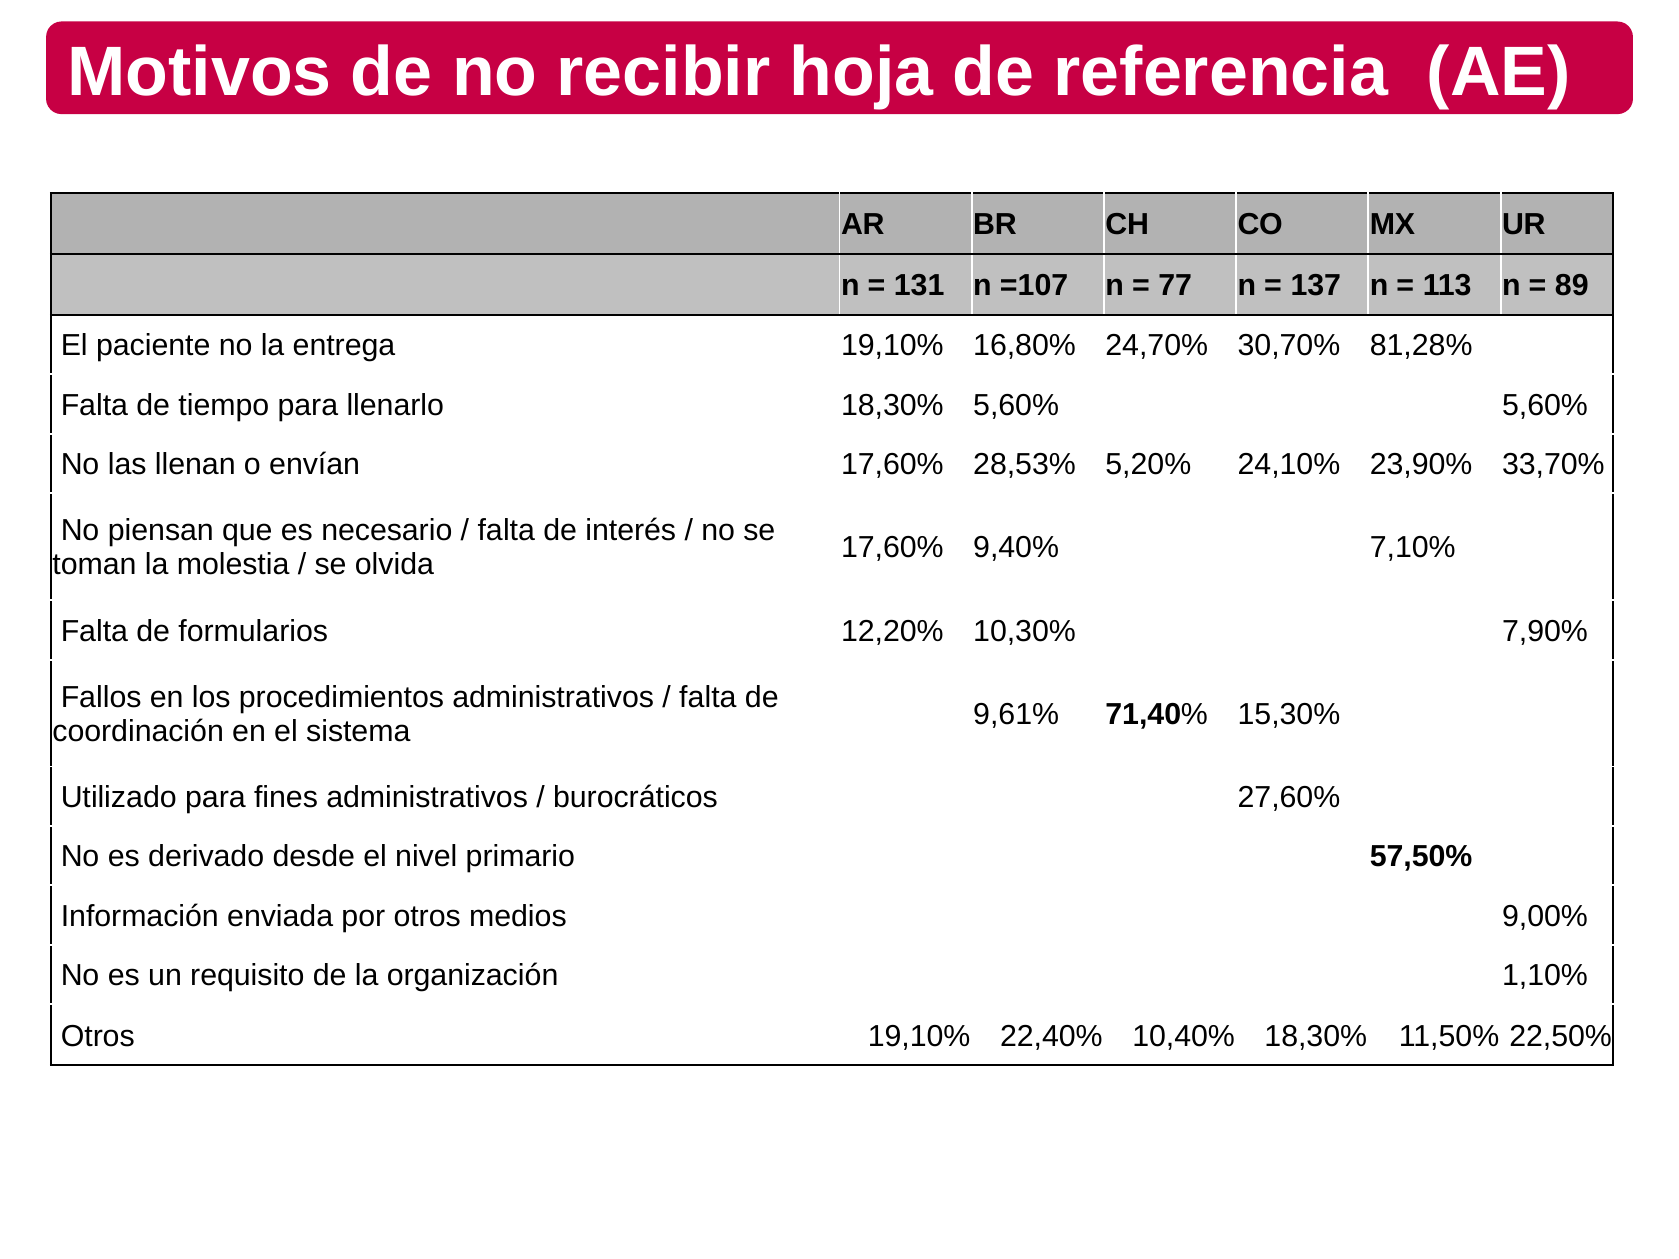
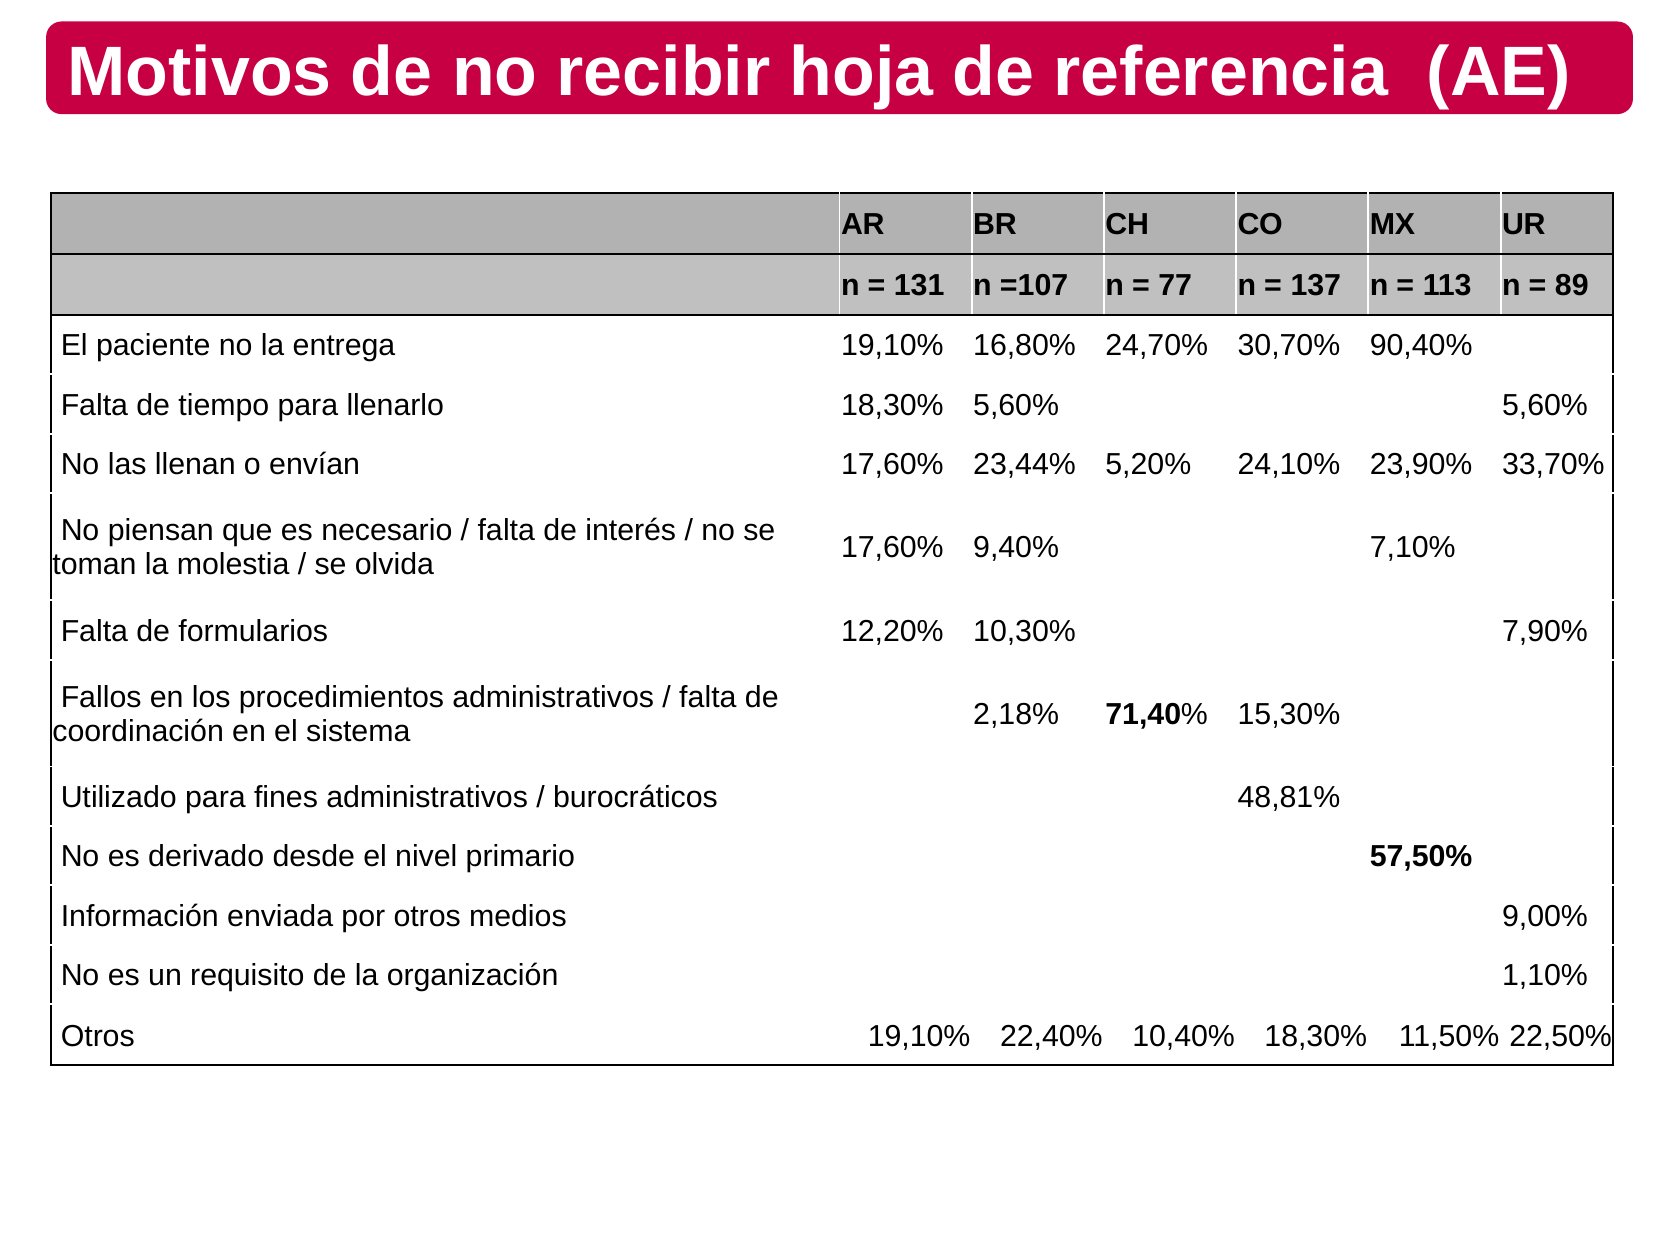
81,28%: 81,28% -> 90,40%
28,53%: 28,53% -> 23,44%
9,61%: 9,61% -> 2,18%
27,60%: 27,60% -> 48,81%
